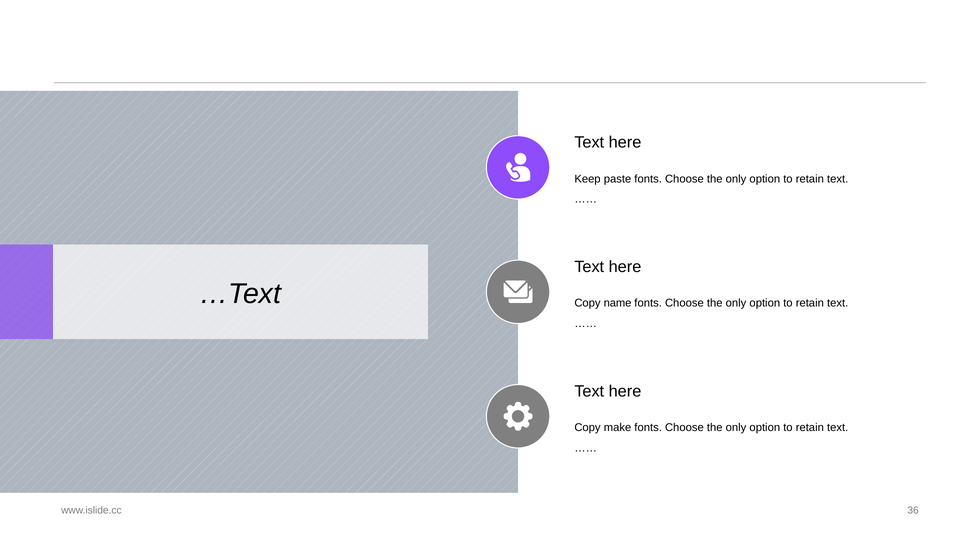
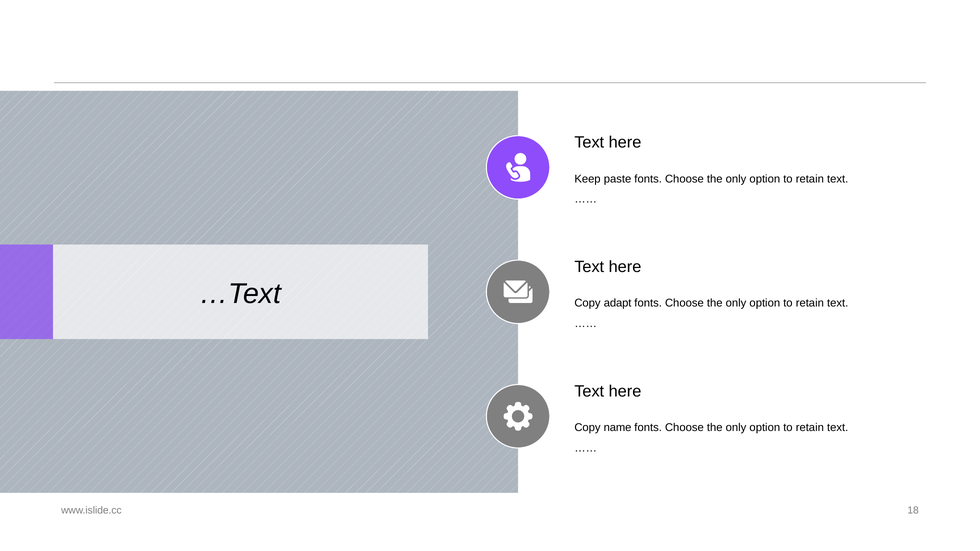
name: name -> adapt
make: make -> name
36: 36 -> 18
